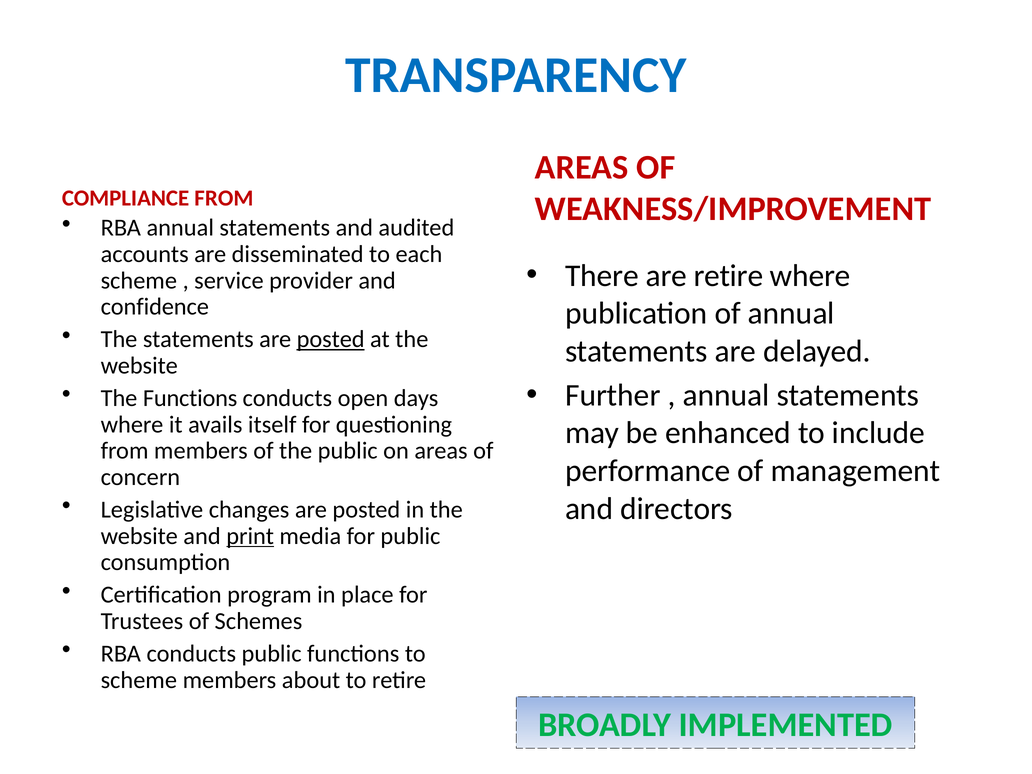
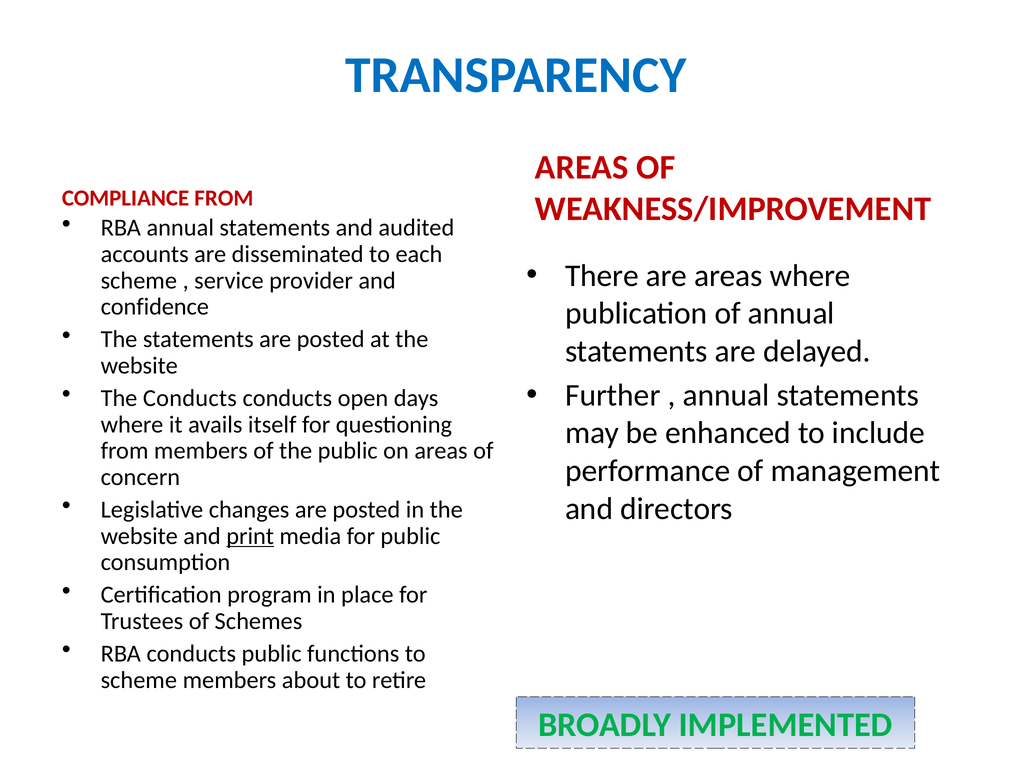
are retire: retire -> areas
posted at (331, 339) underline: present -> none
The Functions: Functions -> Conducts
